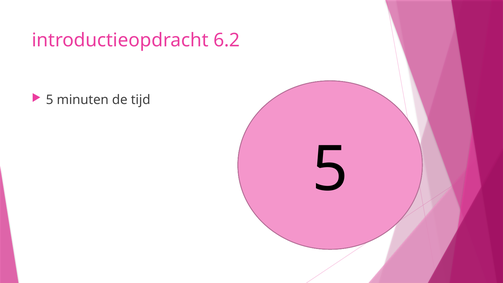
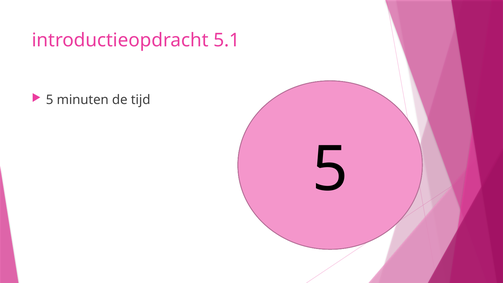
6.2: 6.2 -> 5.1
